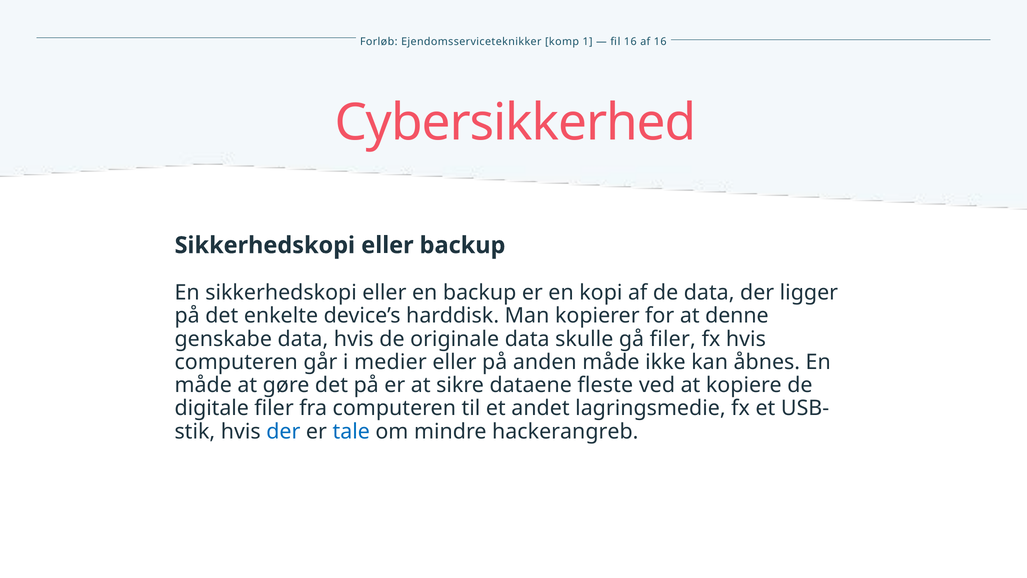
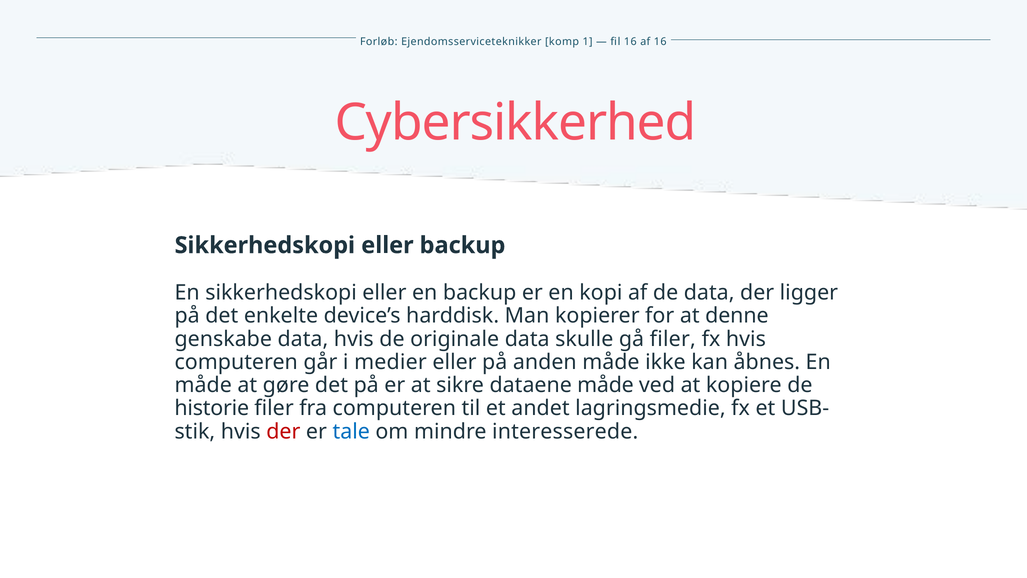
dataene fleste: fleste -> måde
digitale: digitale -> historie
der at (283, 431) colour: blue -> red
hackerangreb: hackerangreb -> interesserede
